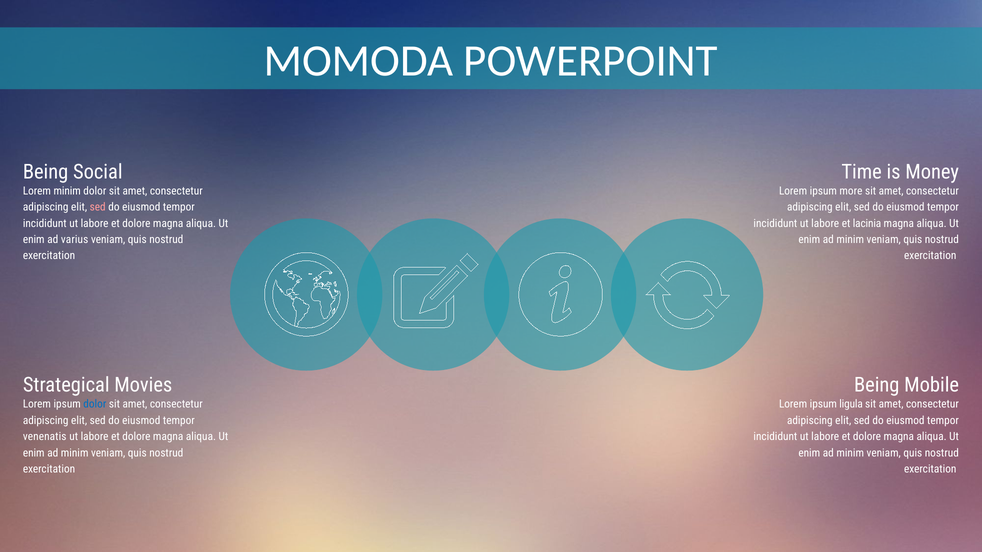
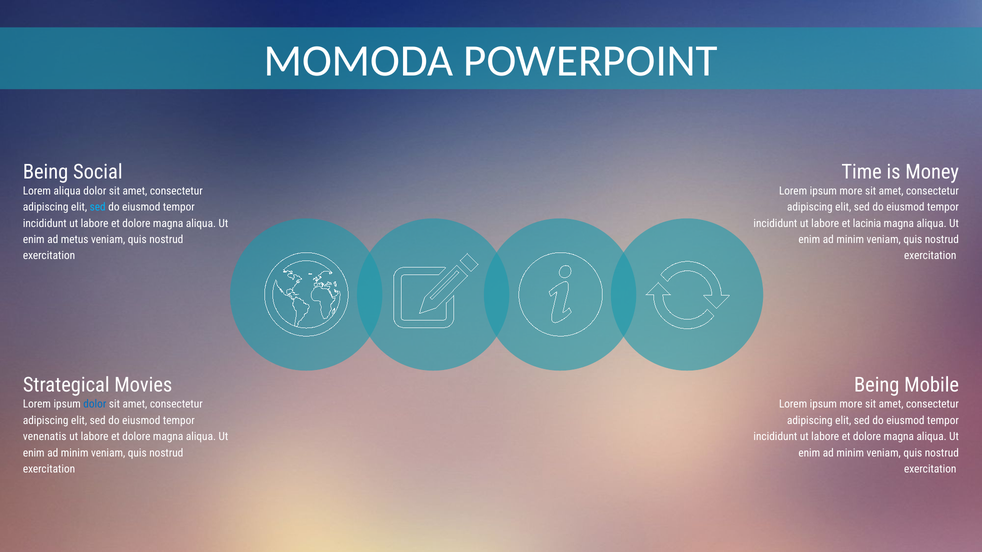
Lorem minim: minim -> aliqua
sed at (98, 207) colour: pink -> light blue
varius: varius -> metus
ligula at (851, 405): ligula -> more
